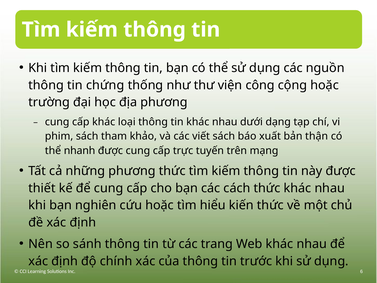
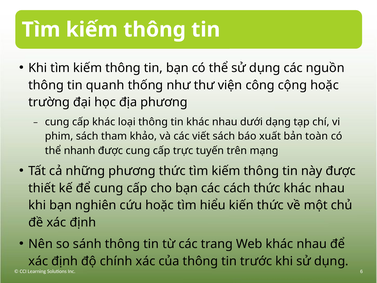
chứng: chứng -> quanh
thận: thận -> toàn
